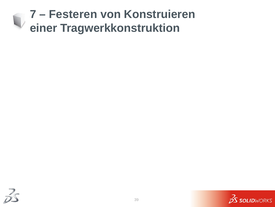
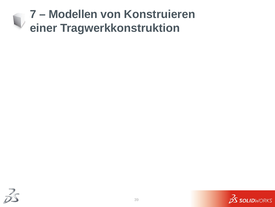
Festeren: Festeren -> Modellen
